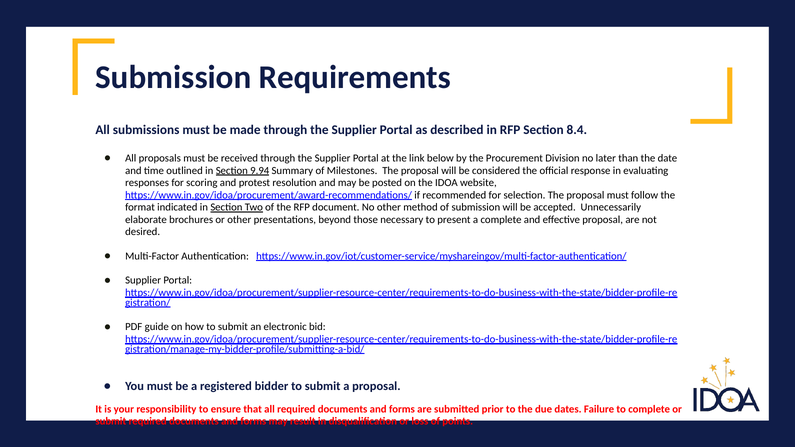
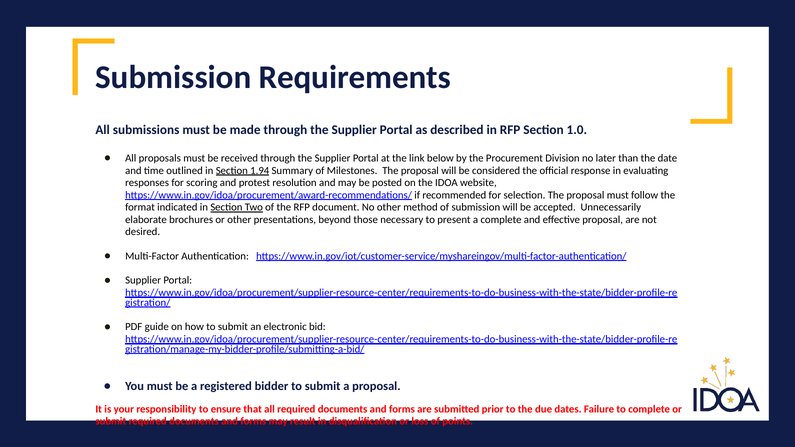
8.4: 8.4 -> 1.0
9.94: 9.94 -> 1.94
